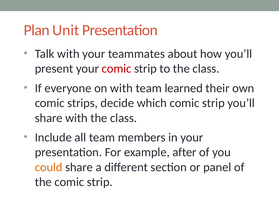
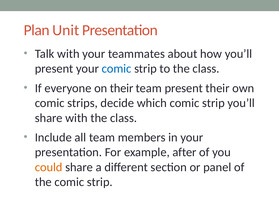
comic at (117, 69) colour: red -> blue
on with: with -> their
team learned: learned -> present
